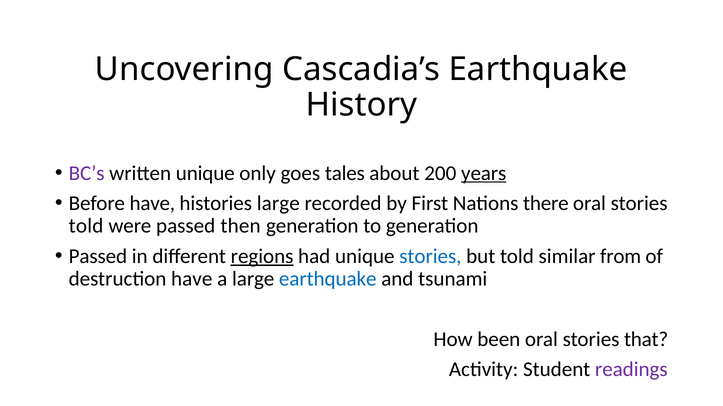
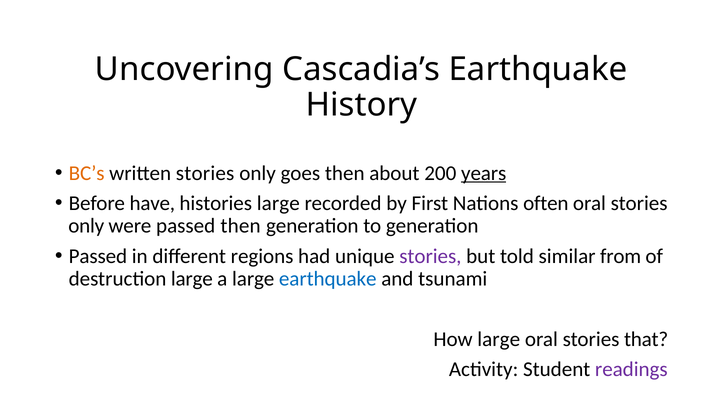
BC’s colour: purple -> orange
written unique: unique -> stories
goes tales: tales -> then
there: there -> often
told at (86, 226): told -> only
regions underline: present -> none
stories at (430, 257) colour: blue -> purple
destruction have: have -> large
How been: been -> large
